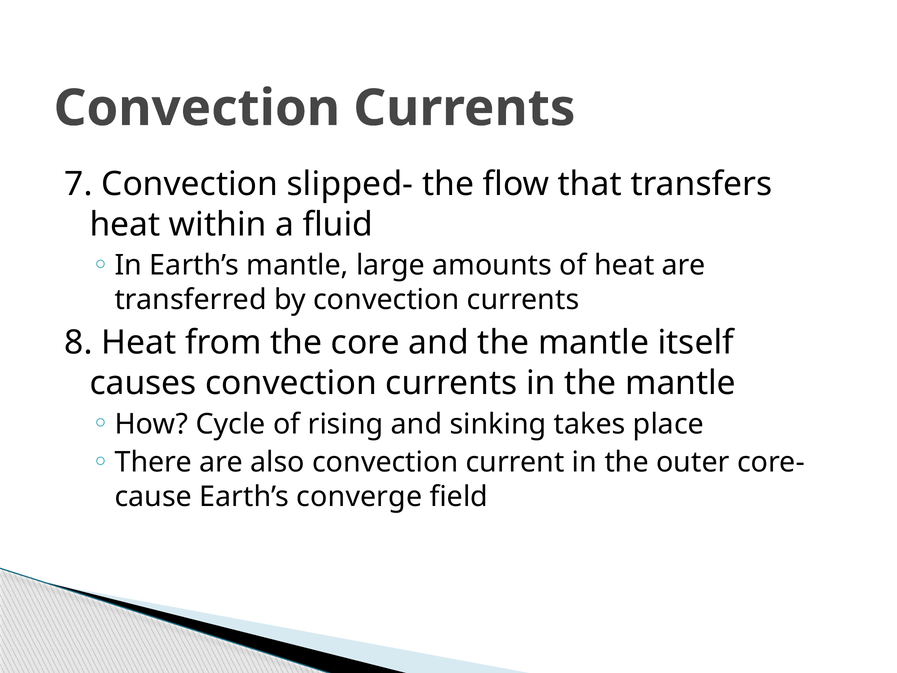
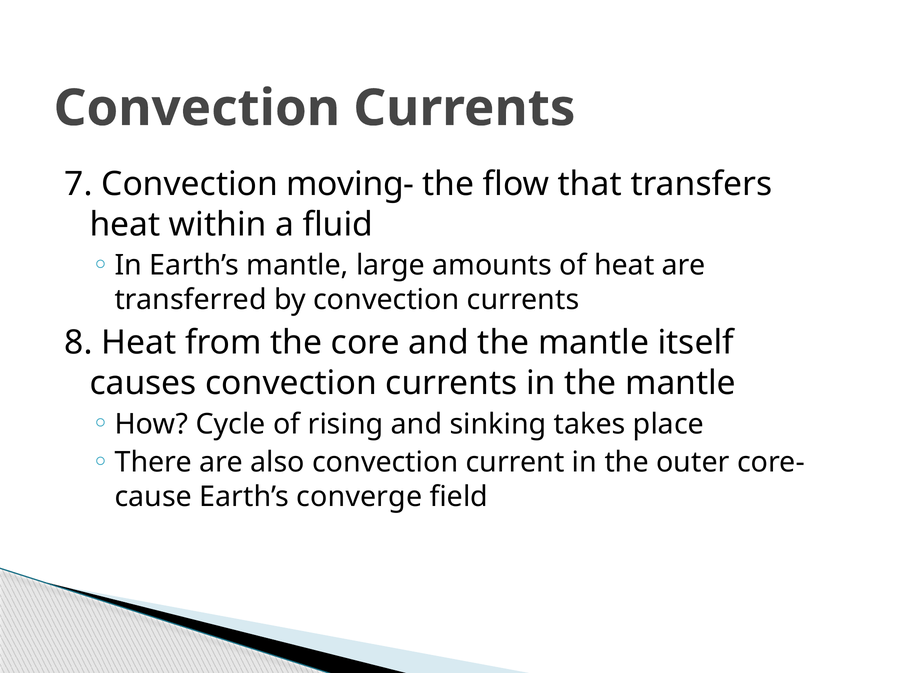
slipped-: slipped- -> moving-
